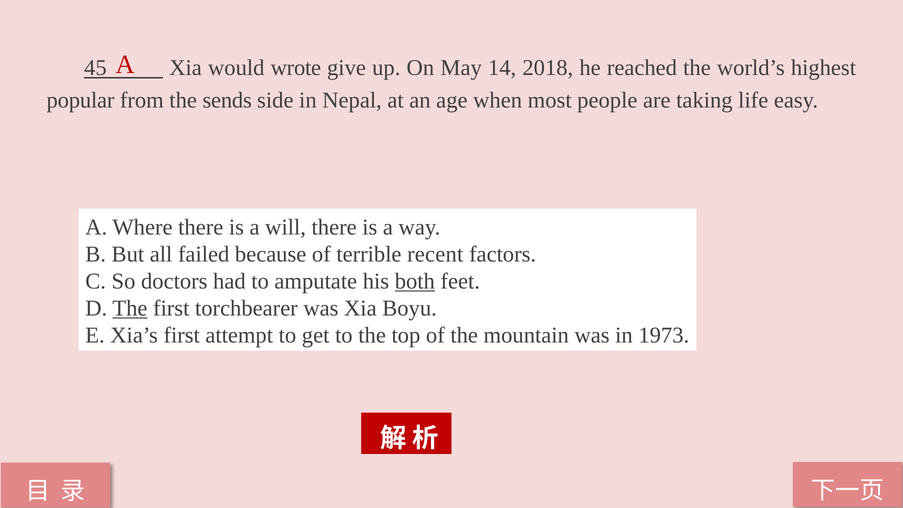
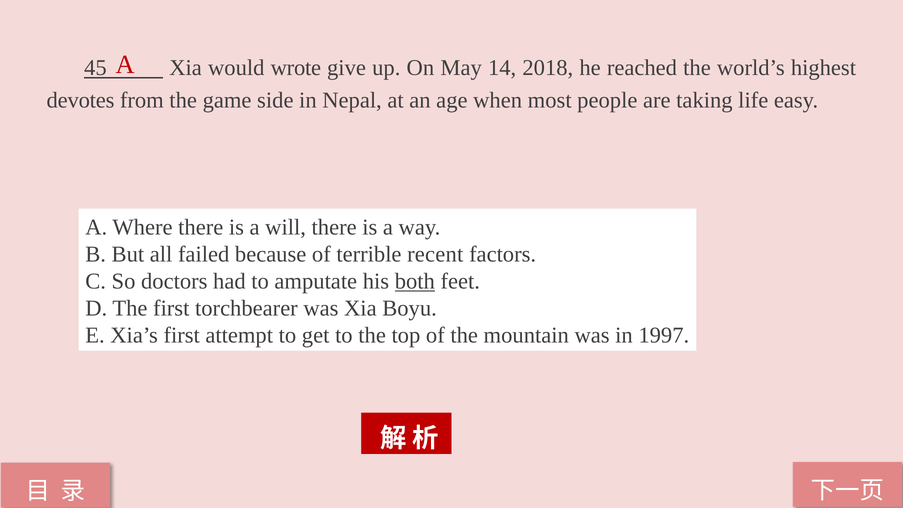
popular: popular -> devotes
sends: sends -> game
The at (130, 308) underline: present -> none
1973: 1973 -> 1997
